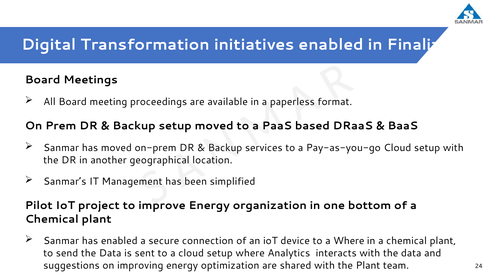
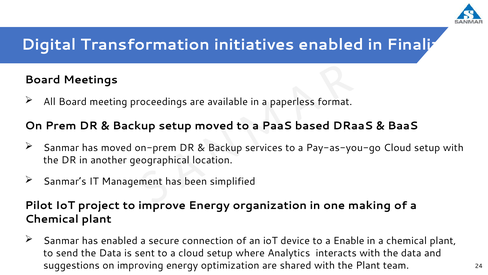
bottom: bottom -> making
a Where: Where -> Enable
